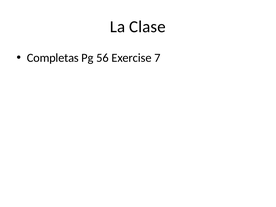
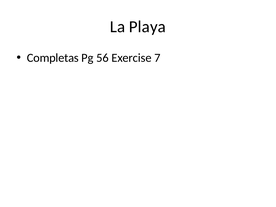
Clase: Clase -> Playa
